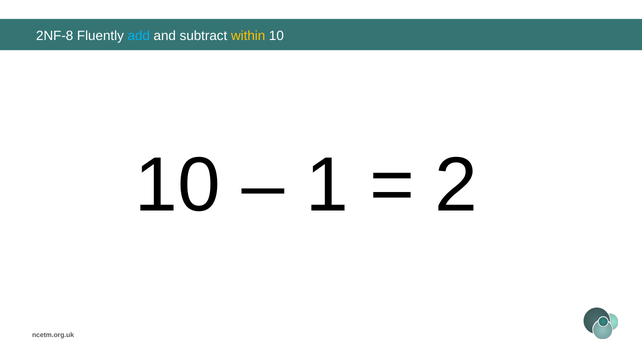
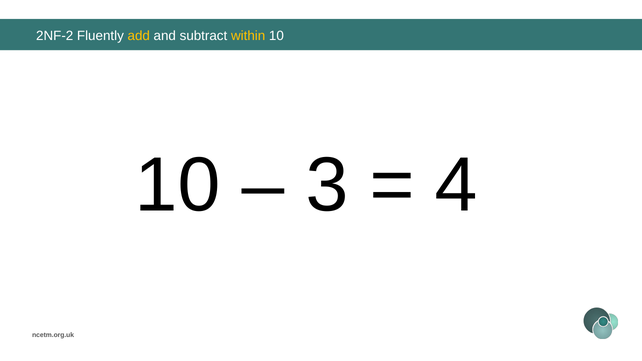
2NF-8: 2NF-8 -> 2NF-2
add colour: light blue -> yellow
1: 1 -> 3
2: 2 -> 4
